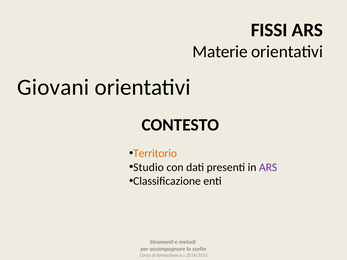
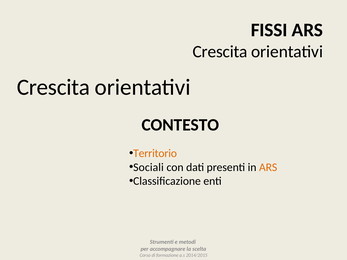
Materie at (220, 52): Materie -> Crescita
Giovani at (53, 87): Giovani -> Crescita
Studio: Studio -> Sociali
ARS at (268, 167) colour: purple -> orange
